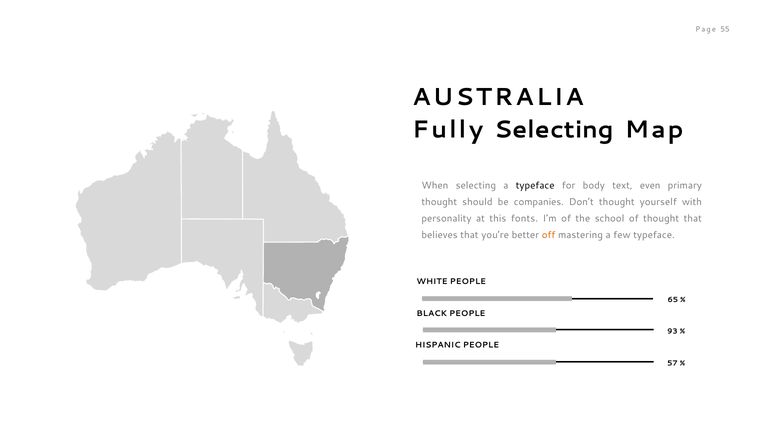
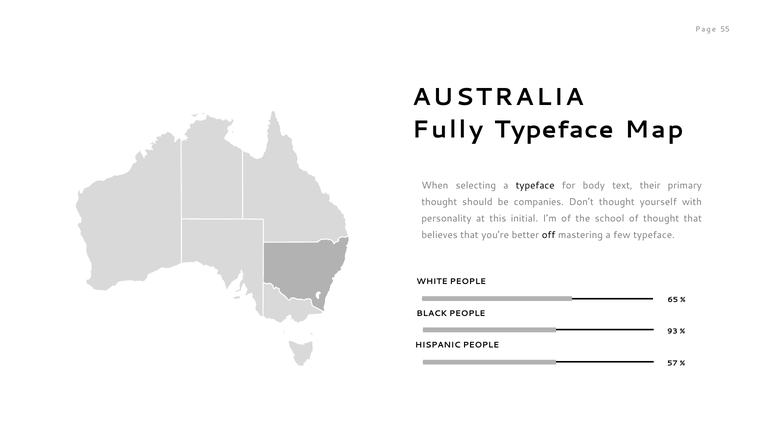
Fully Selecting: Selecting -> Typeface
even: even -> their
fonts: fonts -> initial
off colour: orange -> black
